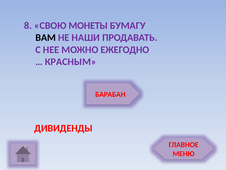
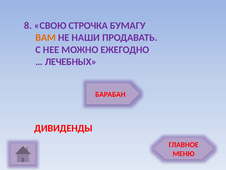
МОНЕТЫ: МОНЕТЫ -> СТРОЧКА
ВАМ colour: black -> orange
КРАСНЫМ: КРАСНЫМ -> ЛЕЧЕБНЫХ
